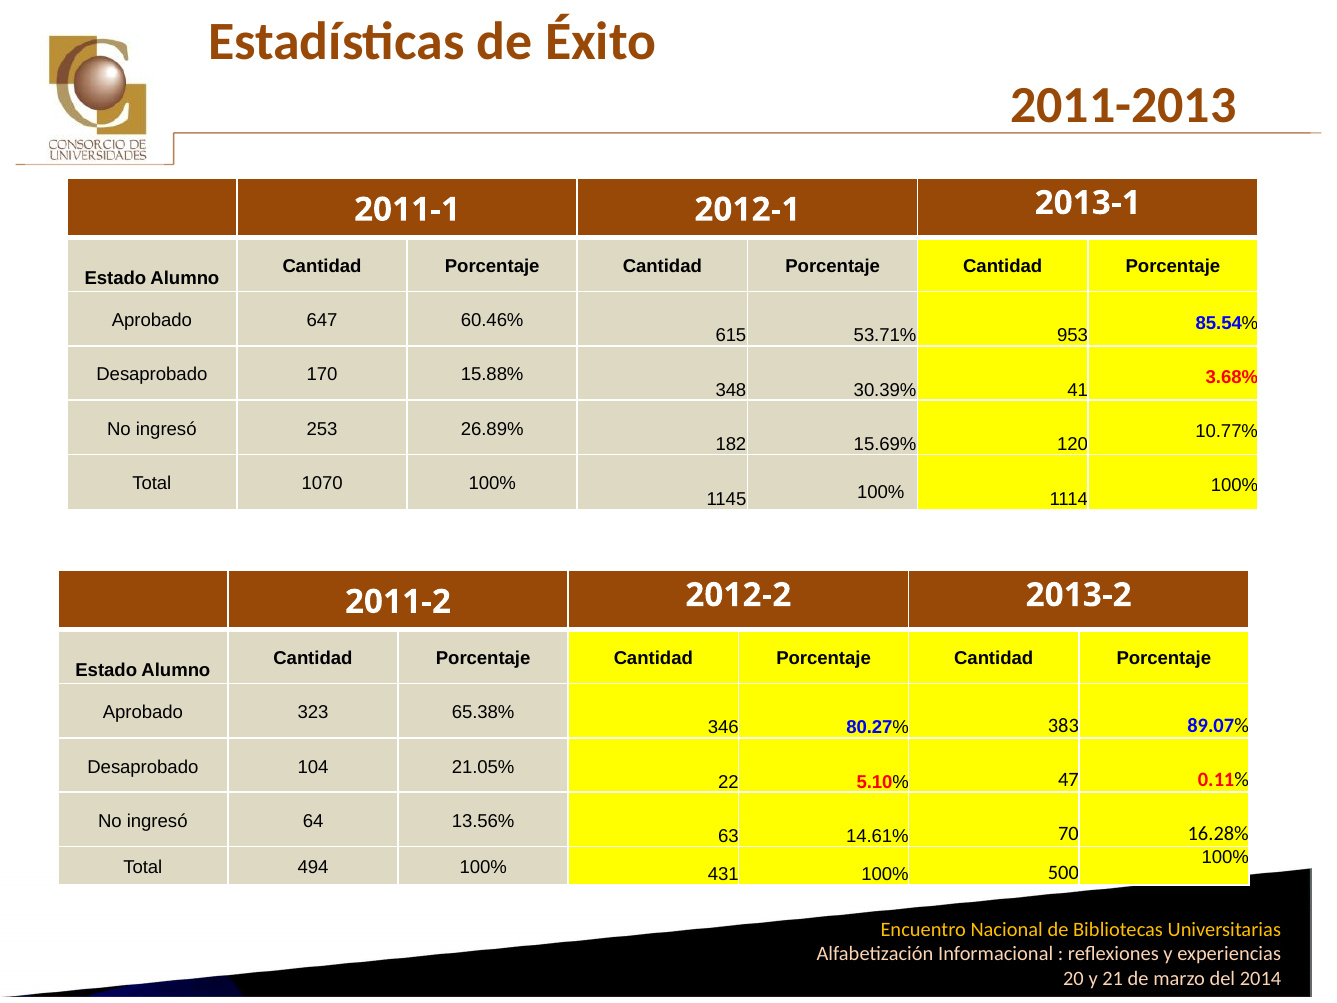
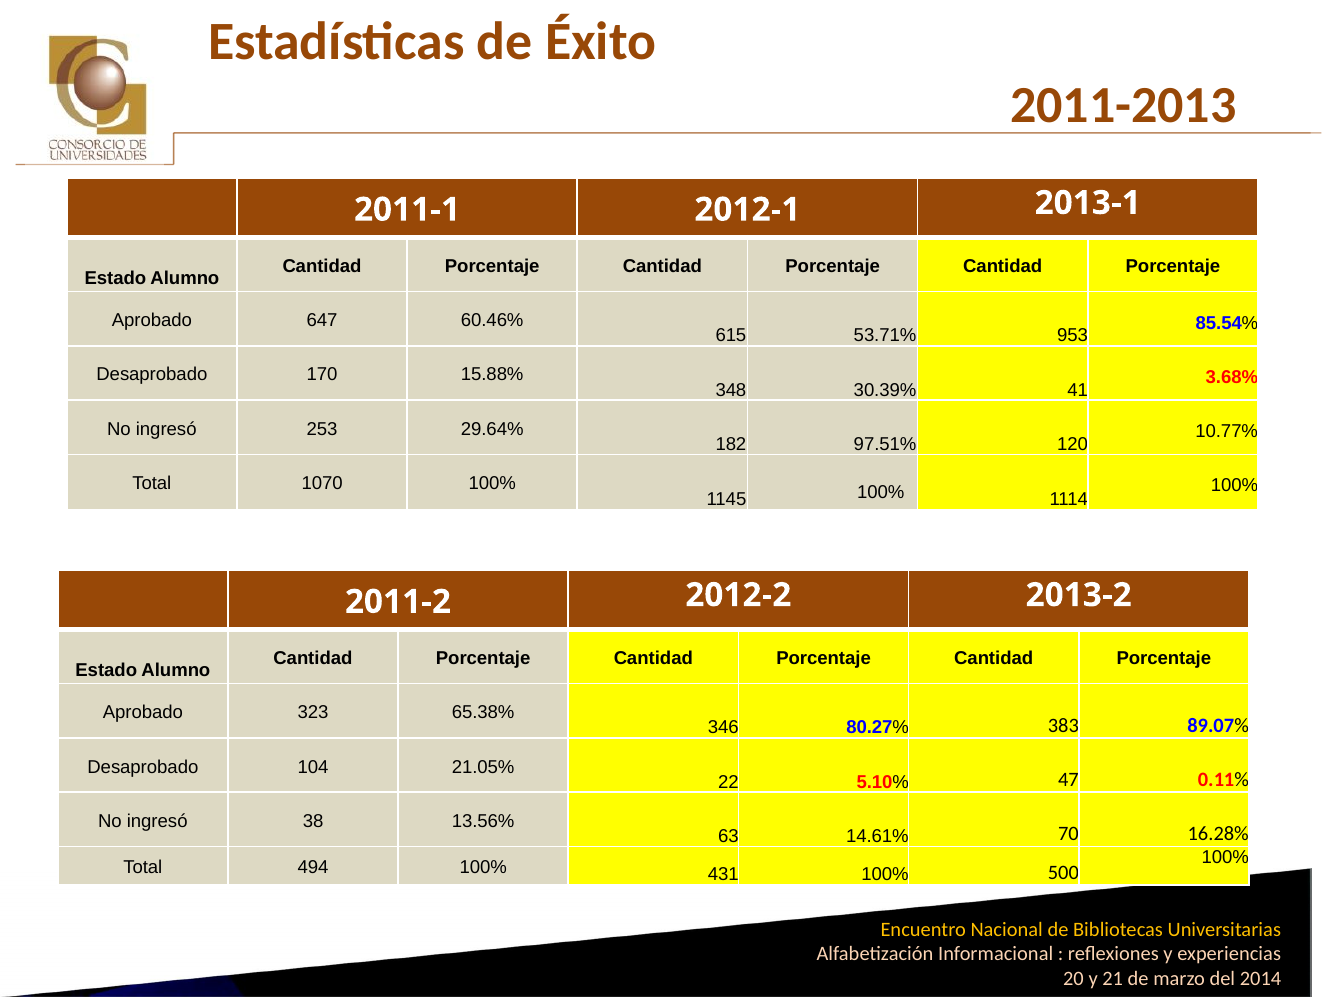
26.89%: 26.89% -> 29.64%
15.69%: 15.69% -> 97.51%
64: 64 -> 38
